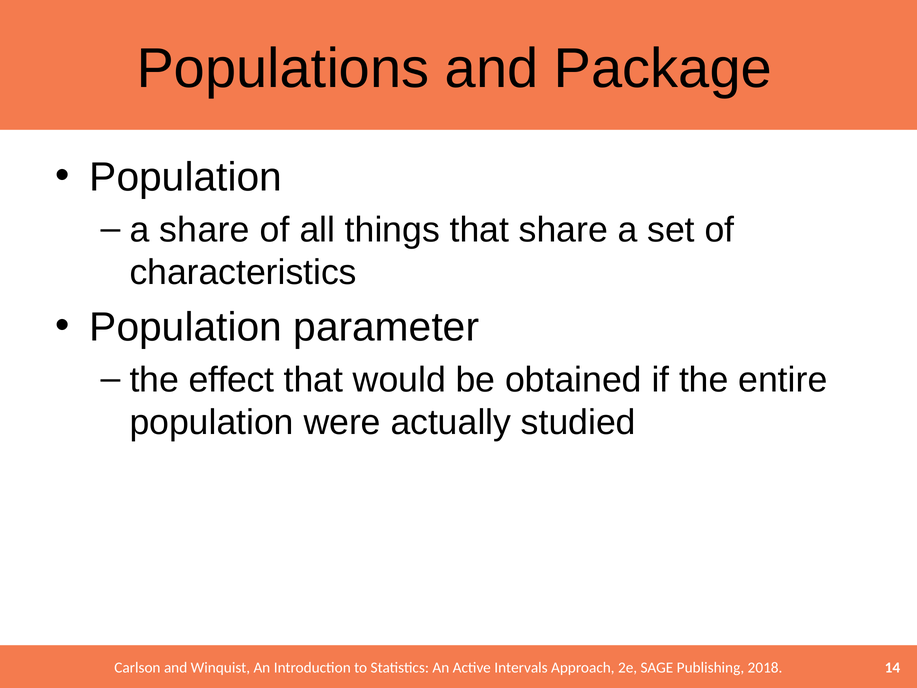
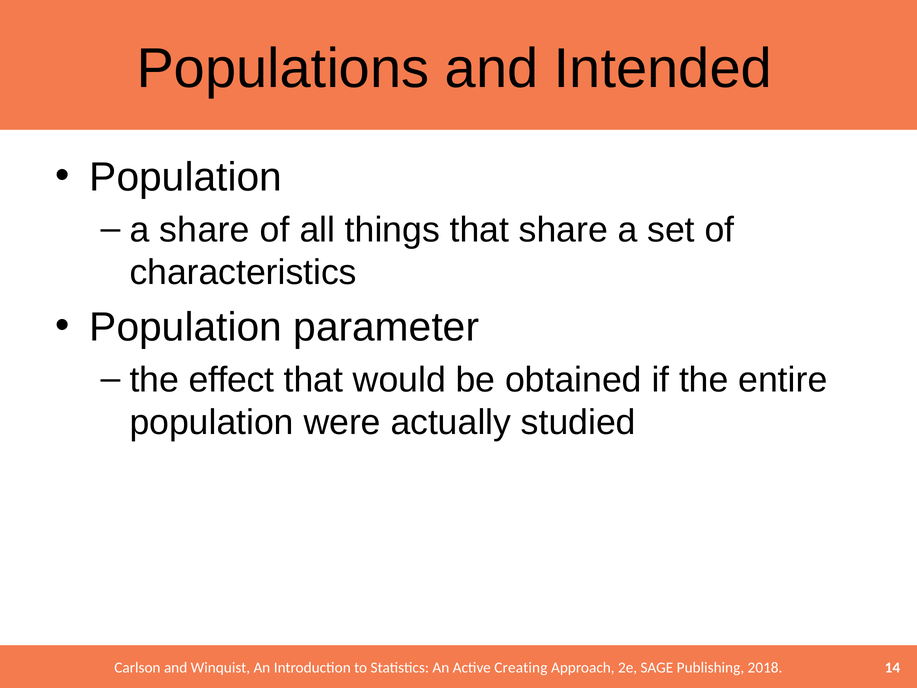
Package: Package -> Intended
Intervals: Intervals -> Creating
